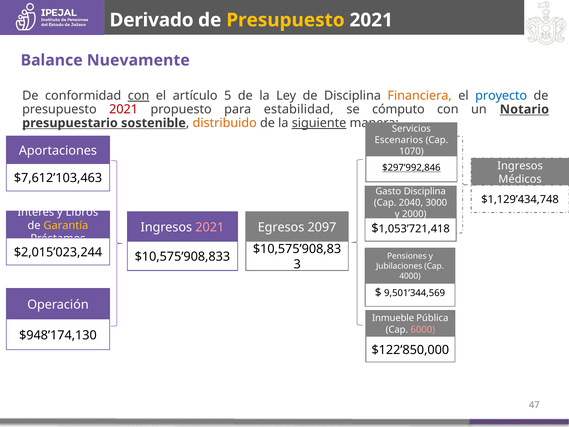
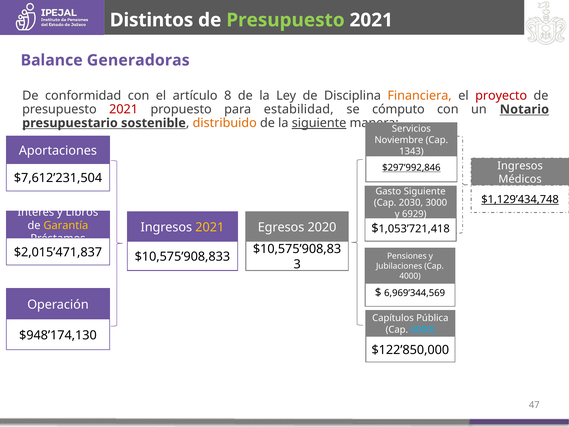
Derivado: Derivado -> Distintos
Presupuesto at (286, 20) colour: yellow -> light green
Nuevamente: Nuevamente -> Generadoras
con at (139, 96) underline: present -> none
5: 5 -> 8
proyecto colour: blue -> red
Escenarios: Escenarios -> Noviembre
1070: 1070 -> 1343
$7,612’103,463: $7,612’103,463 -> $7,612’231,504
Gasto Disciplina: Disciplina -> Siguiente
$1,129’434,748 underline: none -> present
2040: 2040 -> 2030
2000: 2000 -> 6929
2021 at (210, 227) colour: pink -> yellow
2097: 2097 -> 2020
$2,015’023,244: $2,015’023,244 -> $2,015’471,837
9,501’344,569: 9,501’344,569 -> 6,969’344,569
Inmueble: Inmueble -> Capítulos
6000 colour: pink -> light blue
